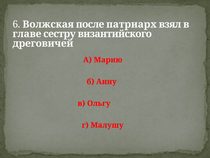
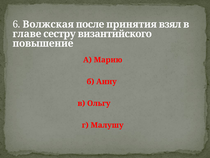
патриарх: патриарх -> принятия
дреговичей: дреговичей -> повышение
